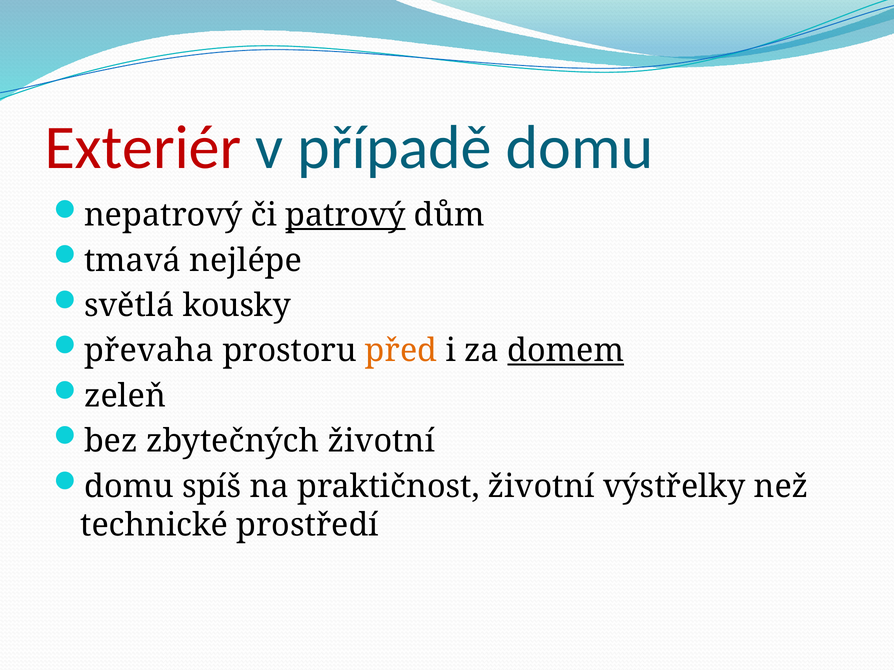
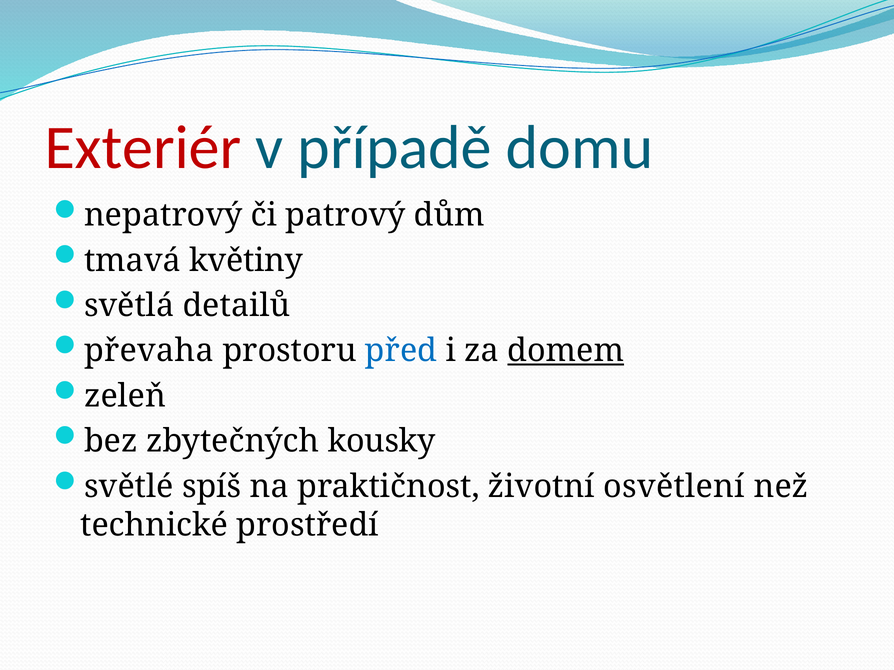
patrový underline: present -> none
nejlépe: nejlépe -> květiny
kousky: kousky -> detailů
před colour: orange -> blue
zbytečných životní: životní -> kousky
domu at (129, 487): domu -> světlé
výstřelky: výstřelky -> osvětlení
